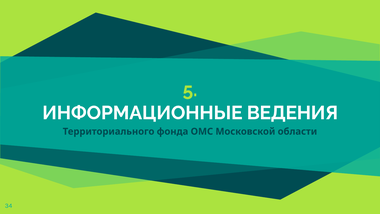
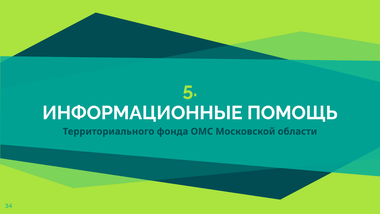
ВЕДЕНИЯ: ВЕДЕНИЯ -> ПОМОЩЬ
